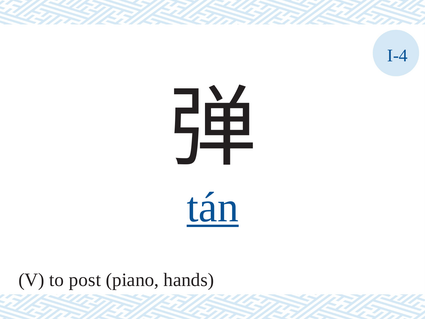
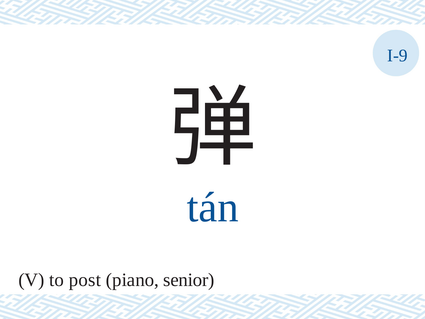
I-4: I-4 -> I-9
tán underline: present -> none
hands: hands -> senior
